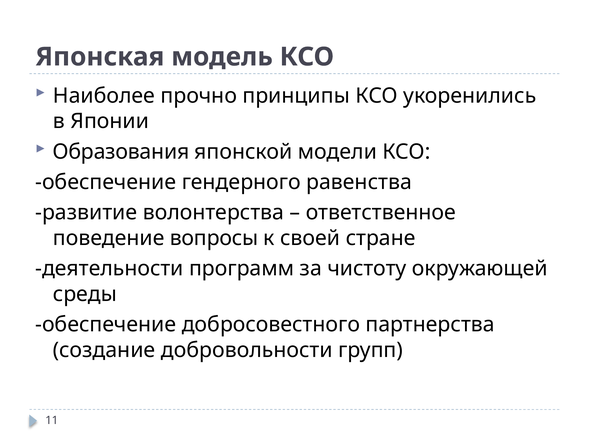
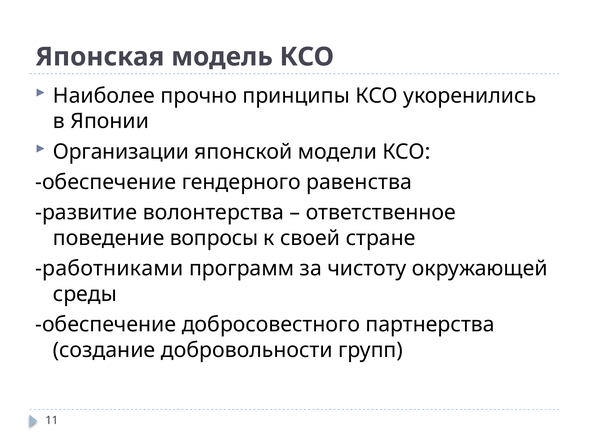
Образования: Образования -> Организации
деятельности: деятельности -> работниками
